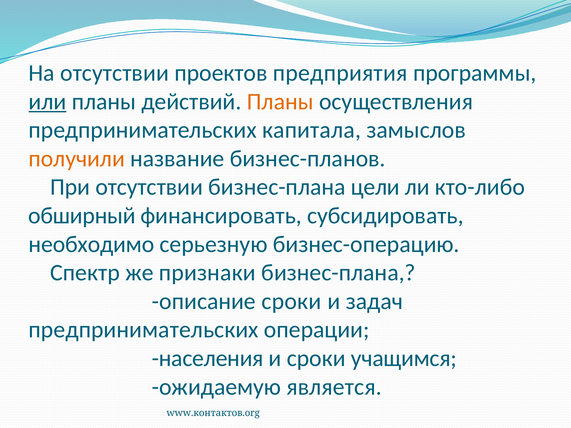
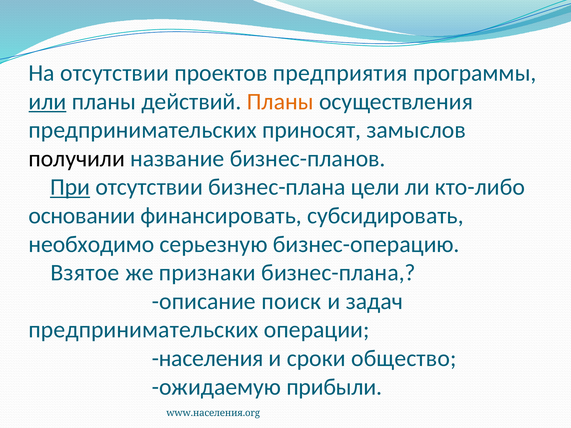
капитала: капитала -> приносят
получили colour: orange -> black
При underline: none -> present
обширный: обширный -> основании
Спектр: Спектр -> Взятое
описание сроки: сроки -> поиск
учащимся: учащимся -> общество
является: является -> прибыли
www.контактов.org: www.контактов.org -> www.населения.org
